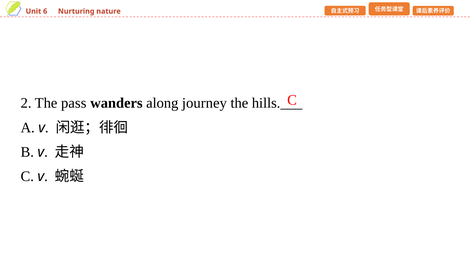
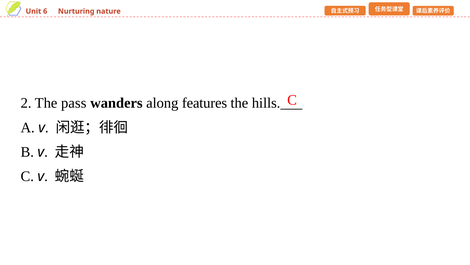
journey: journey -> features
